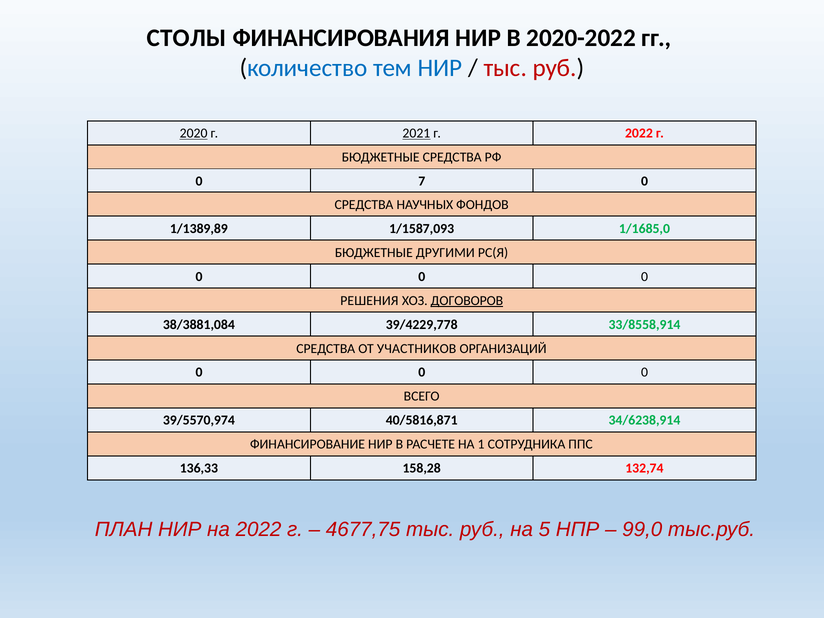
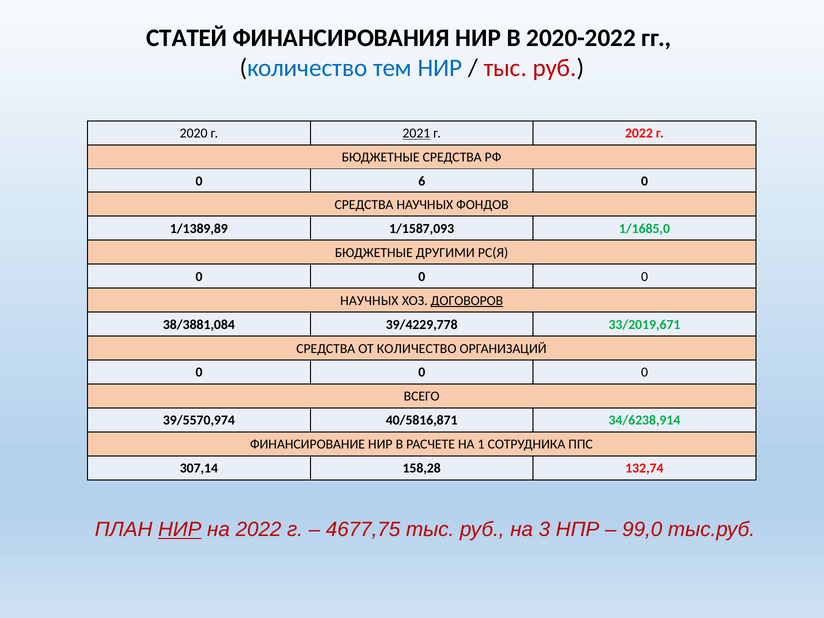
СТОЛЫ: СТОЛЫ -> СТАТЕЙ
2020 underline: present -> none
7: 7 -> 6
РЕШЕНИЯ at (369, 301): РЕШЕНИЯ -> НАУЧНЫХ
33/8558,914: 33/8558,914 -> 33/2019,671
ОТ УЧАСТНИКОВ: УЧАСТНИКОВ -> КОЛИЧЕСТВО
136,33: 136,33 -> 307,14
НИР at (180, 530) underline: none -> present
5: 5 -> 3
